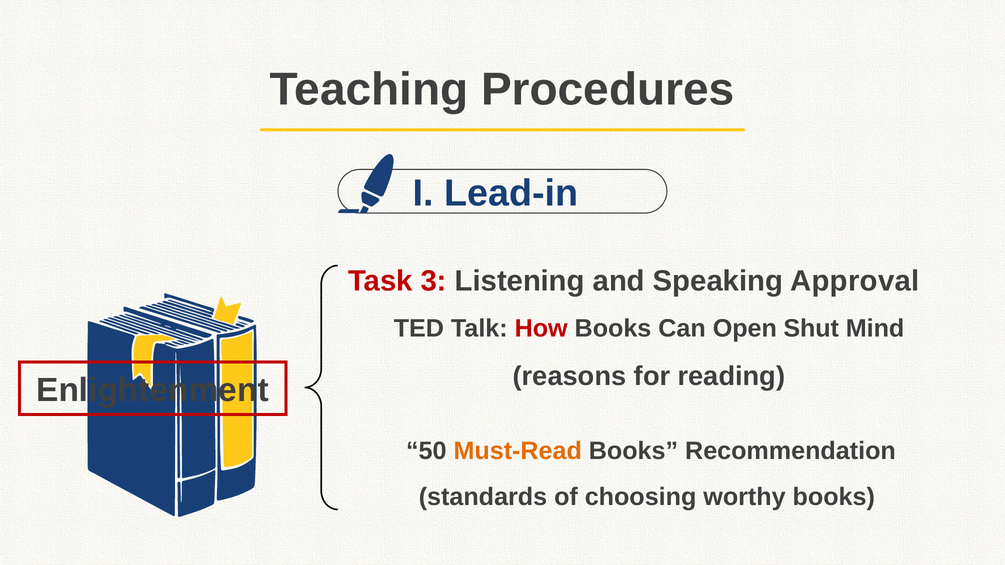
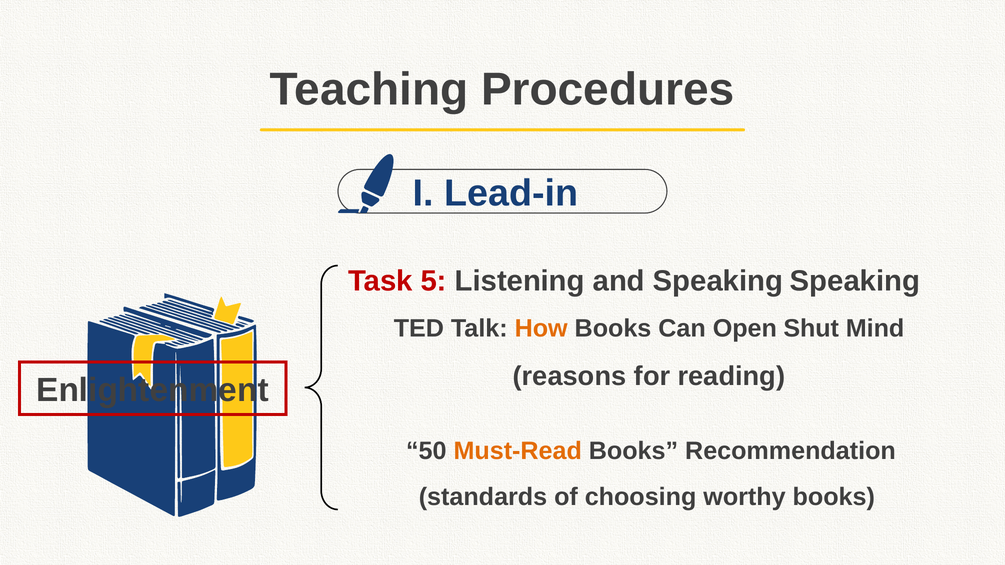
3: 3 -> 5
Speaking Approval: Approval -> Speaking
How colour: red -> orange
